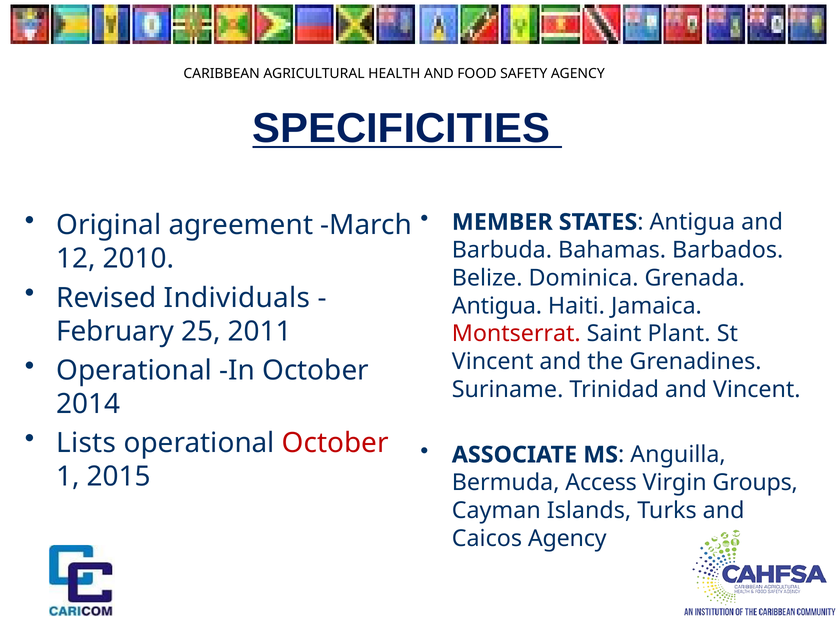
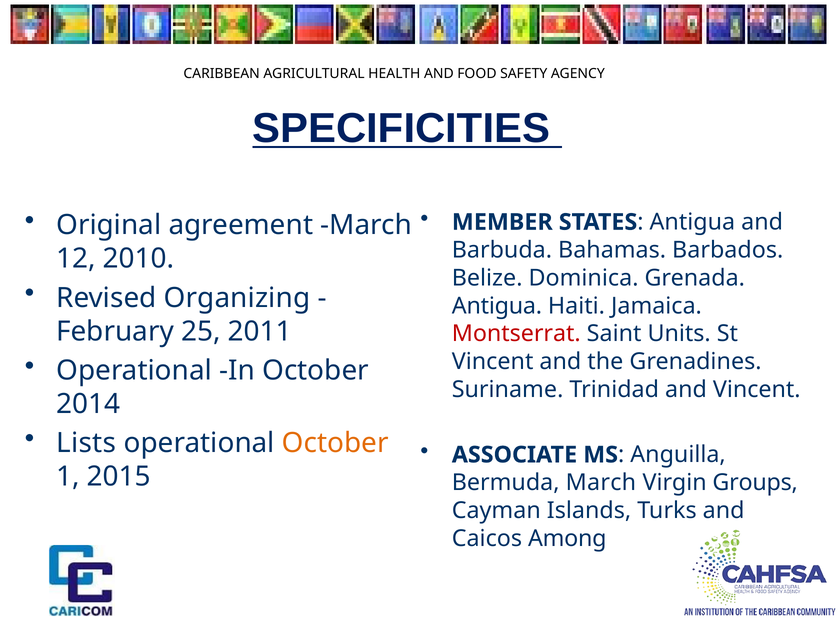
Individuals: Individuals -> Organizing
Plant: Plant -> Units
October at (335, 443) colour: red -> orange
Bermuda Access: Access -> March
Caicos Agency: Agency -> Among
